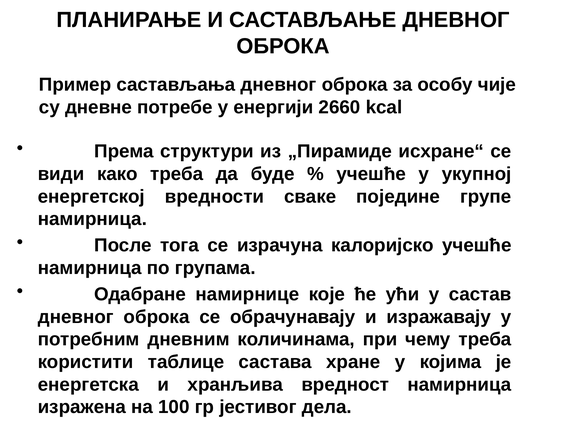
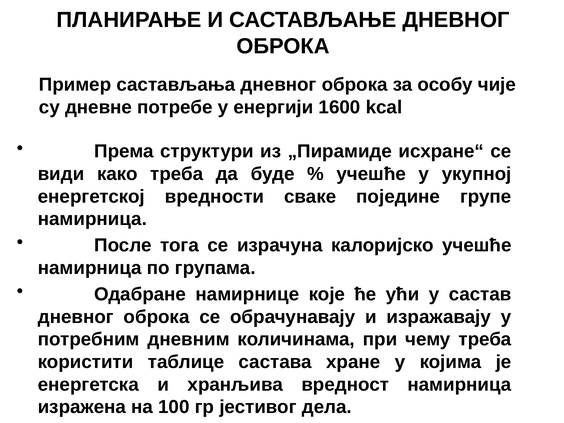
2660: 2660 -> 1600
